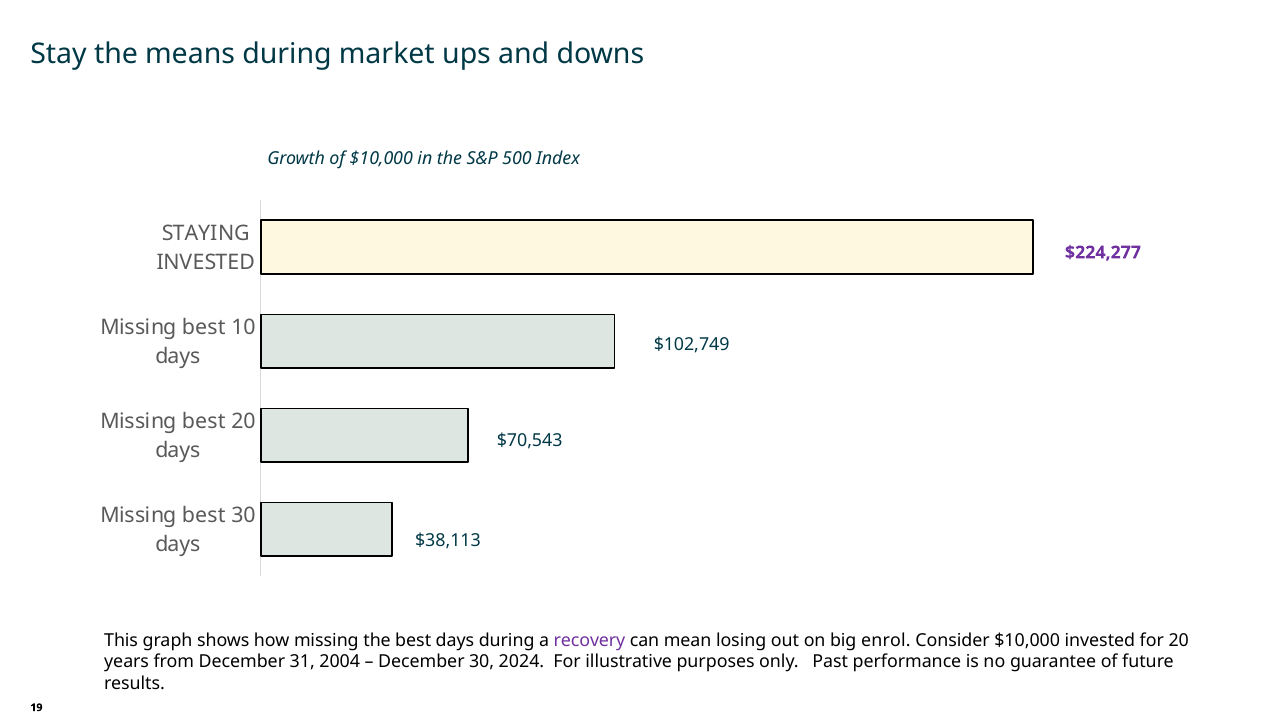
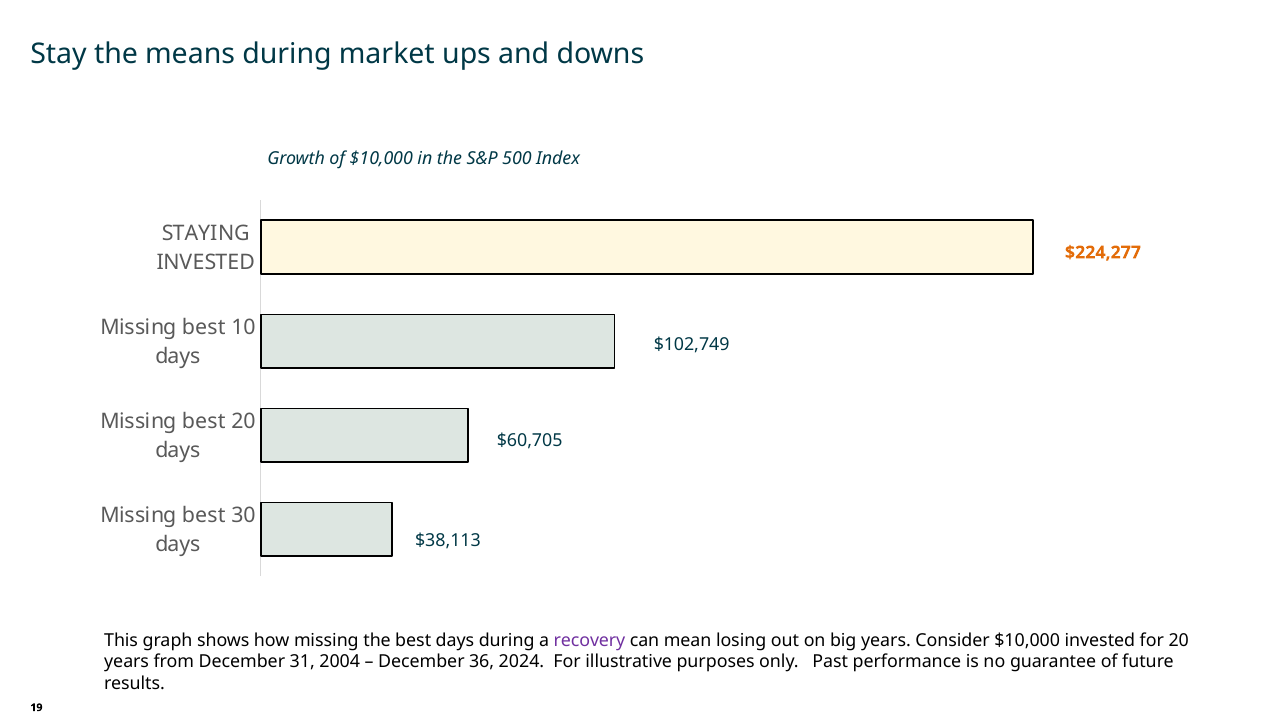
$224,277 colour: purple -> orange
$70,543: $70,543 -> $60,705
big enrol: enrol -> years
December 30: 30 -> 36
